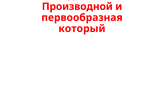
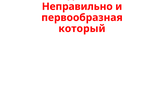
Производной: Производной -> Неправильно
